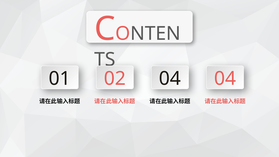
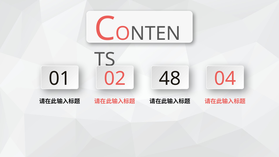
02 04: 04 -> 48
